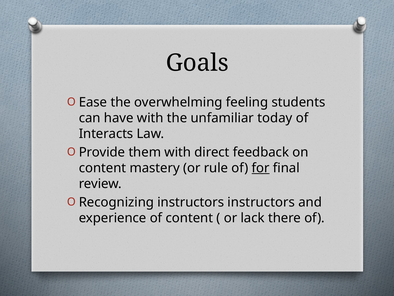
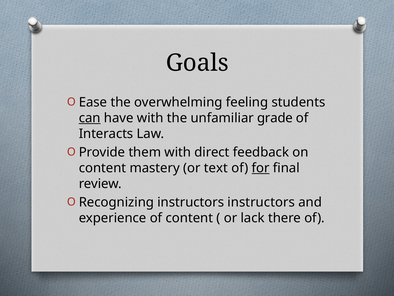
can underline: none -> present
today: today -> grade
rule: rule -> text
